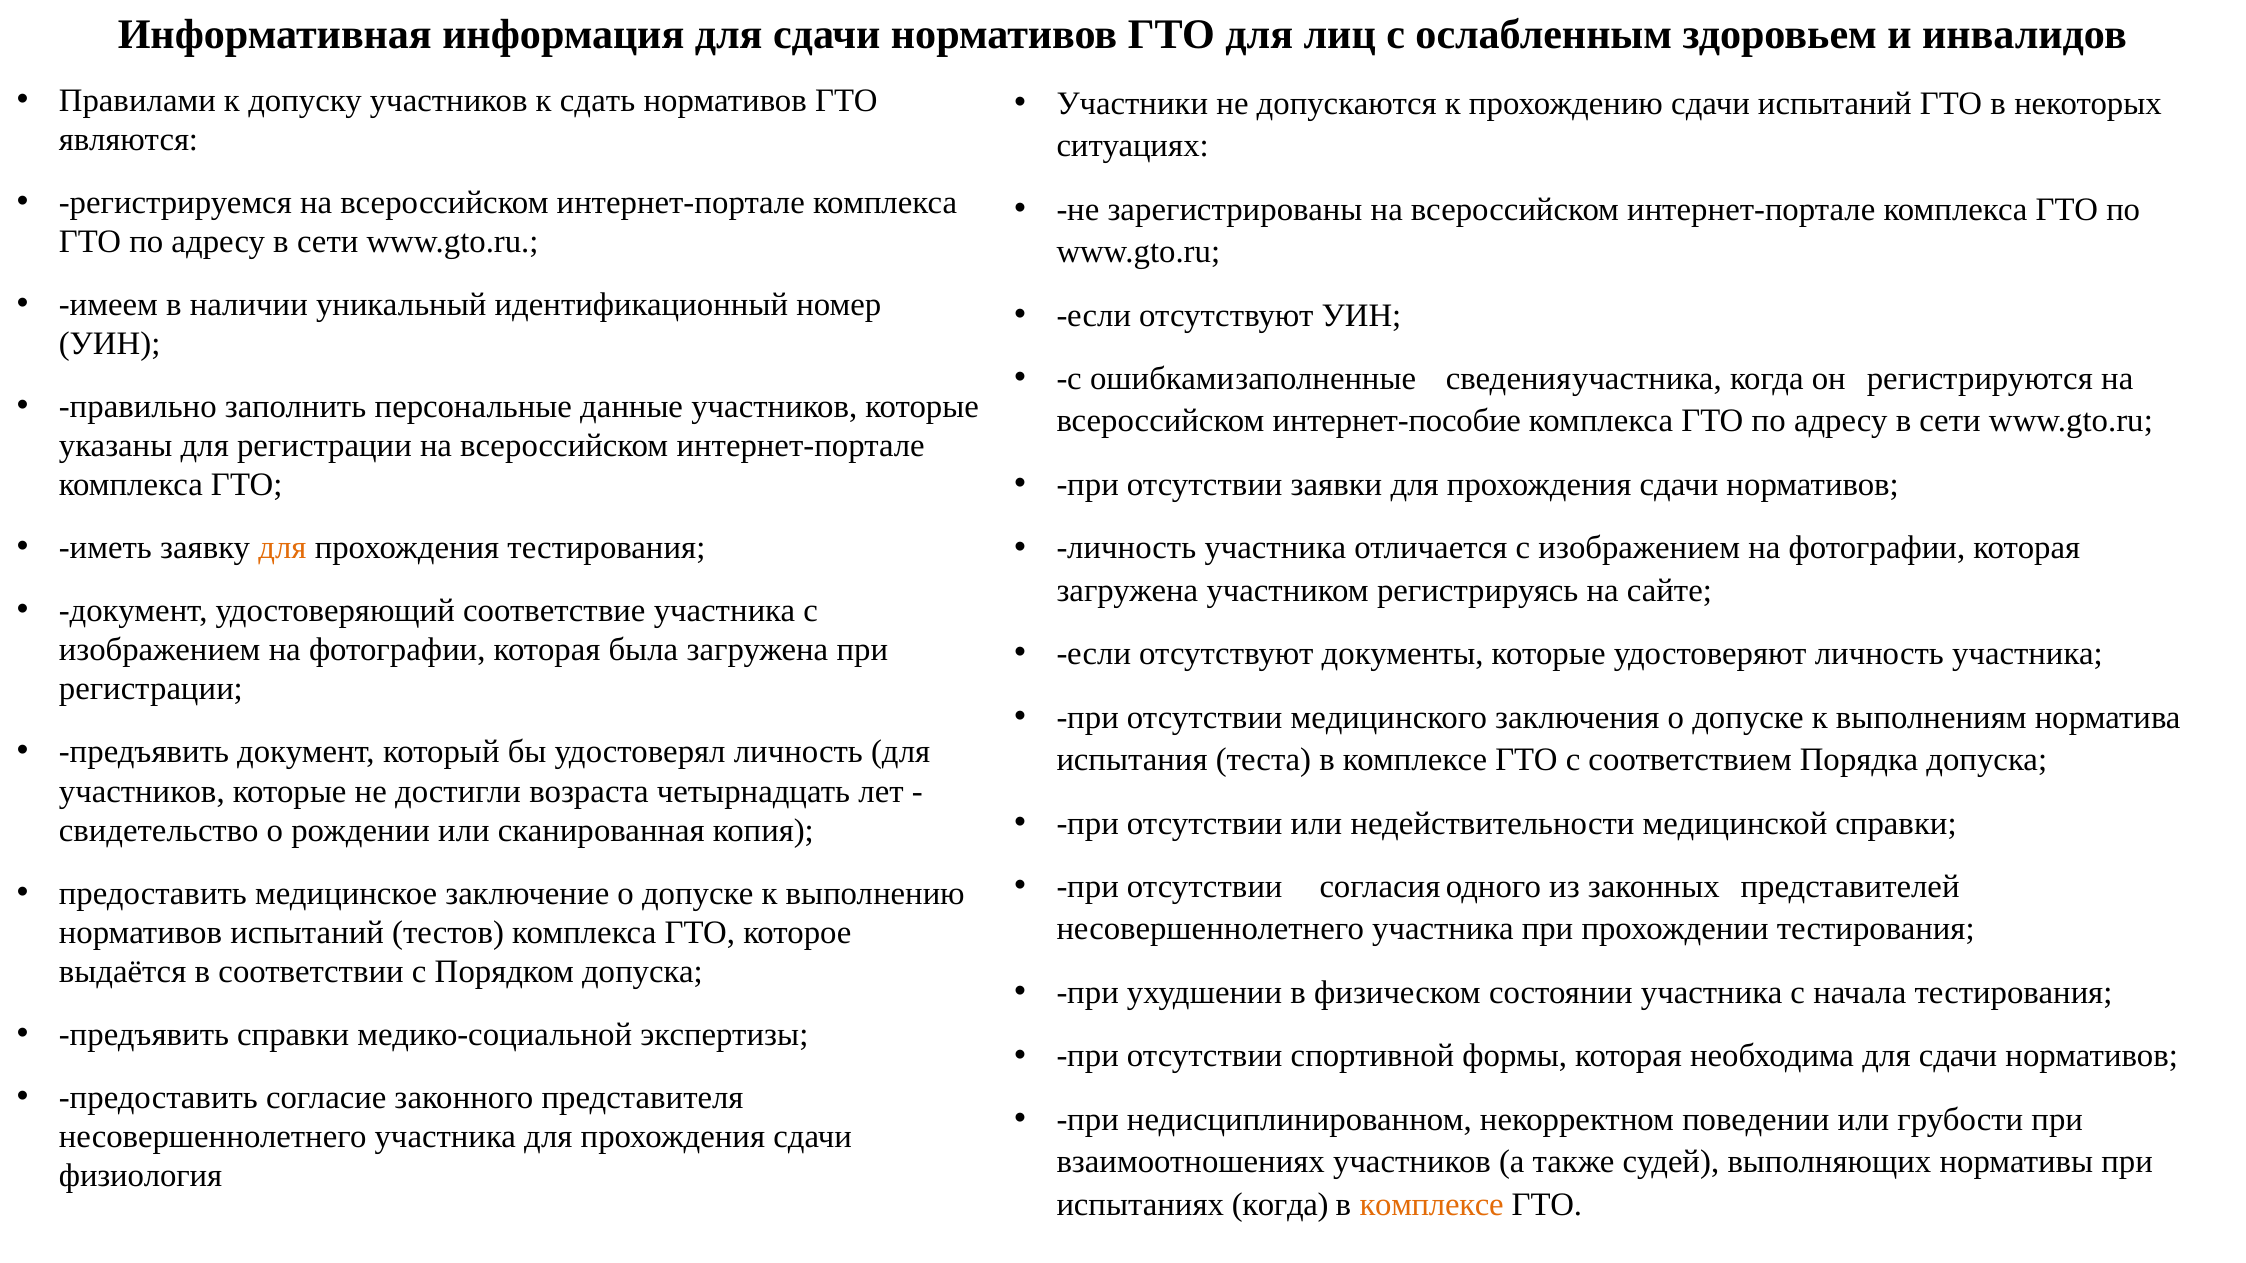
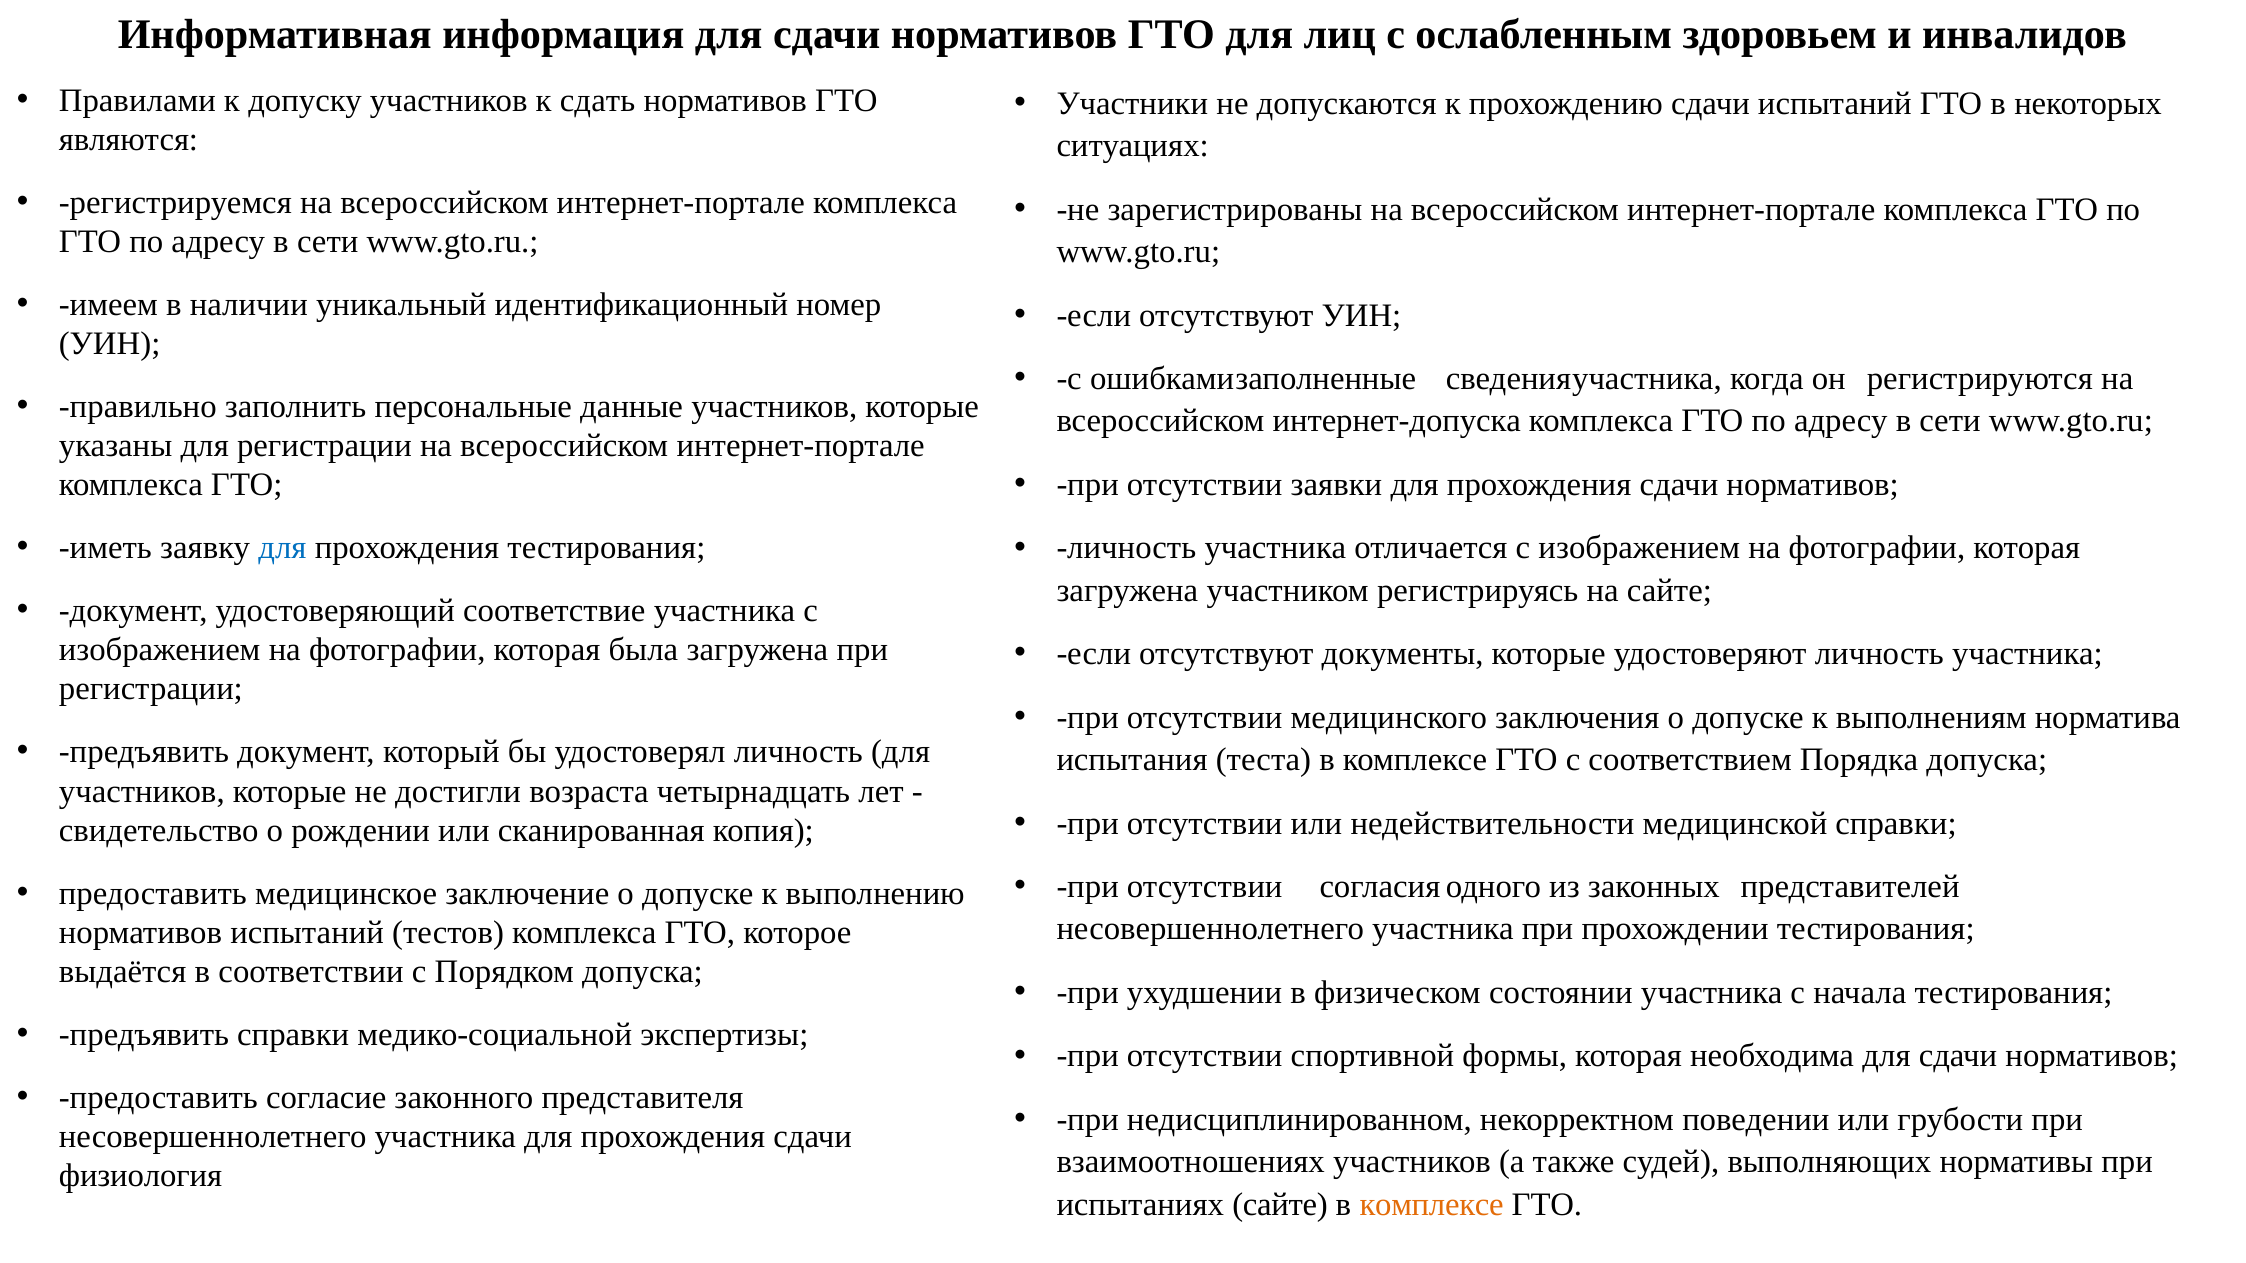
интернет-пособие: интернет-пособие -> интернет-допуска
для at (282, 548) colour: orange -> blue
испытаниях когда: когда -> сайте
